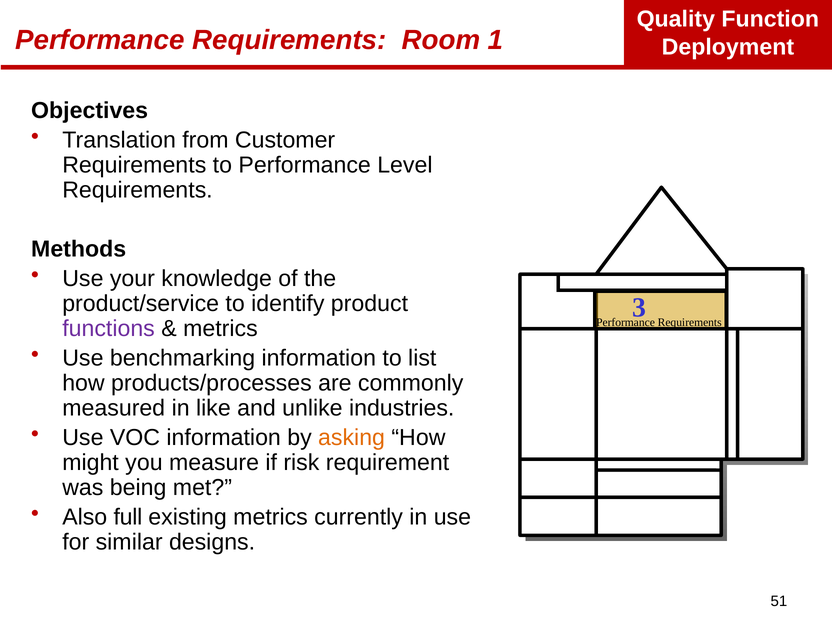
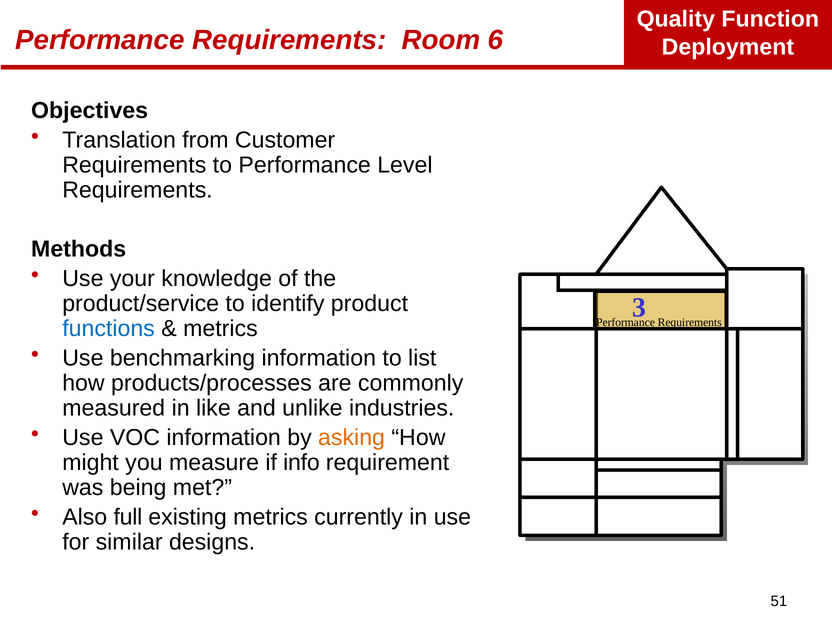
1: 1 -> 6
functions colour: purple -> blue
risk: risk -> info
